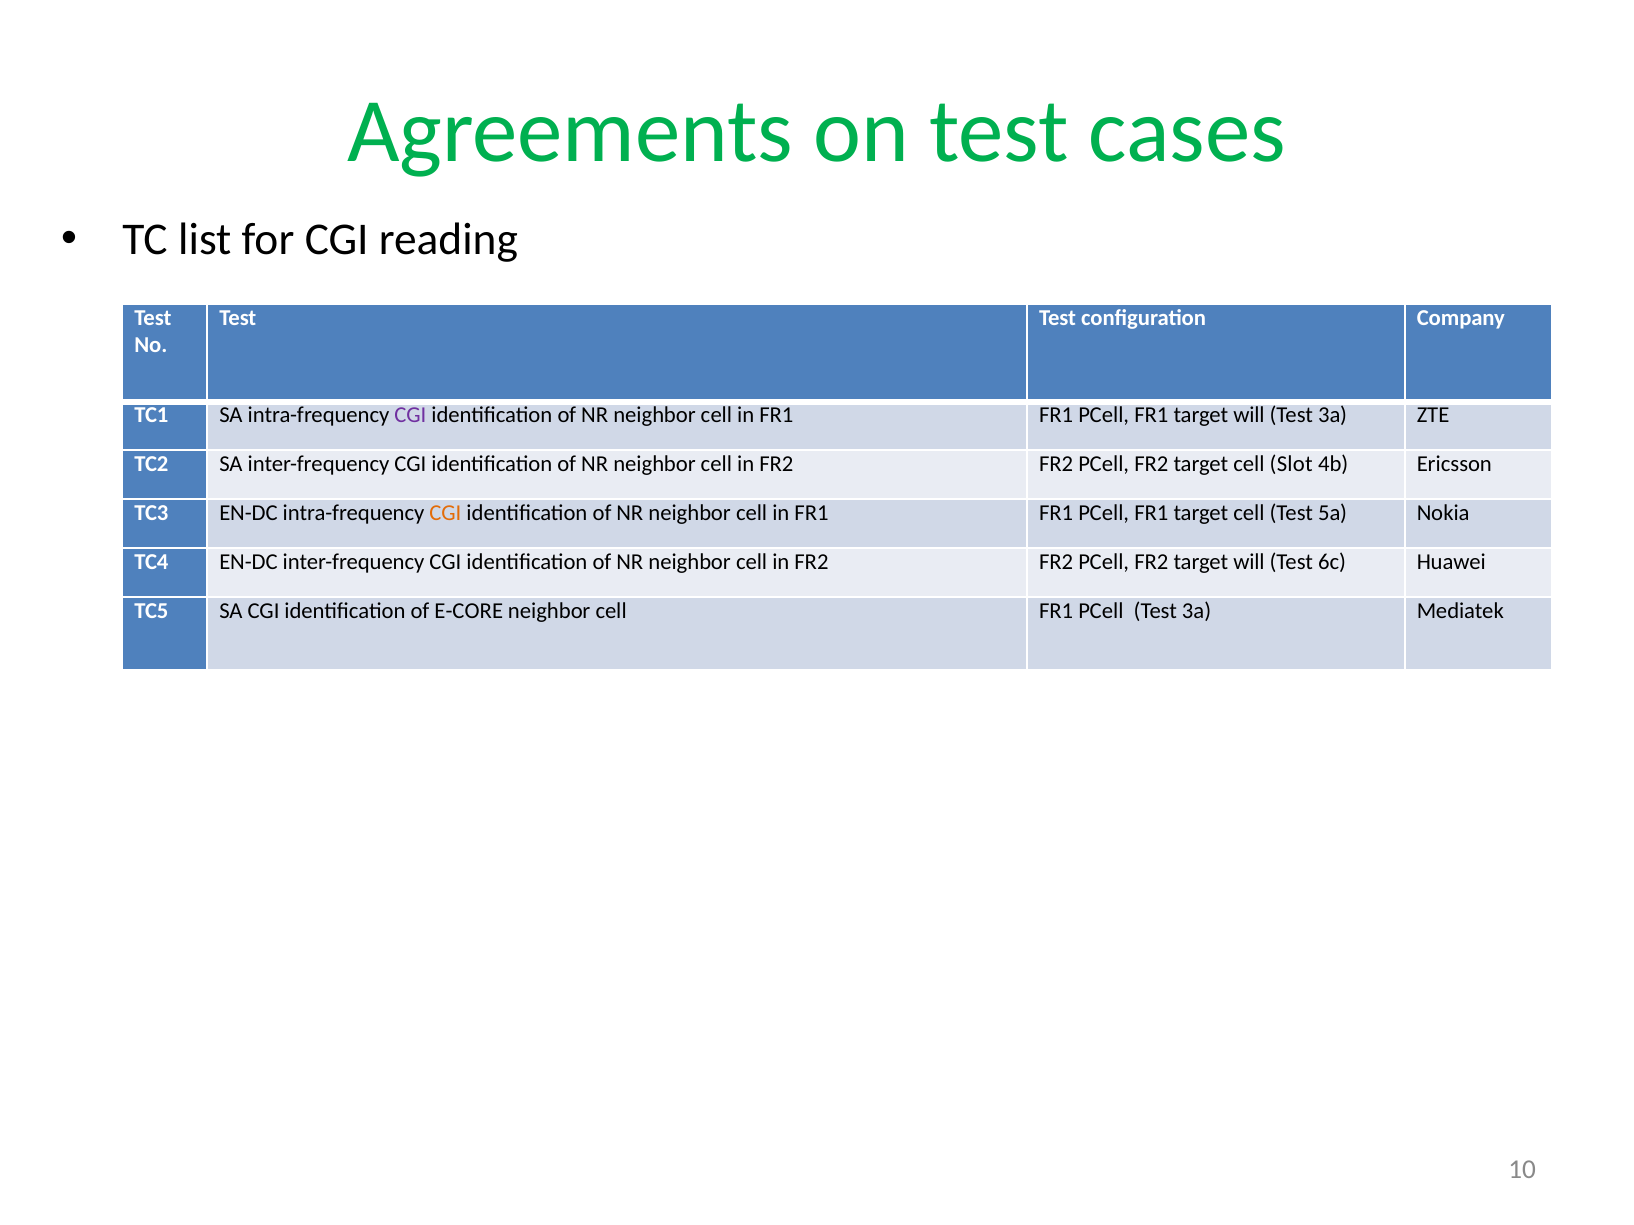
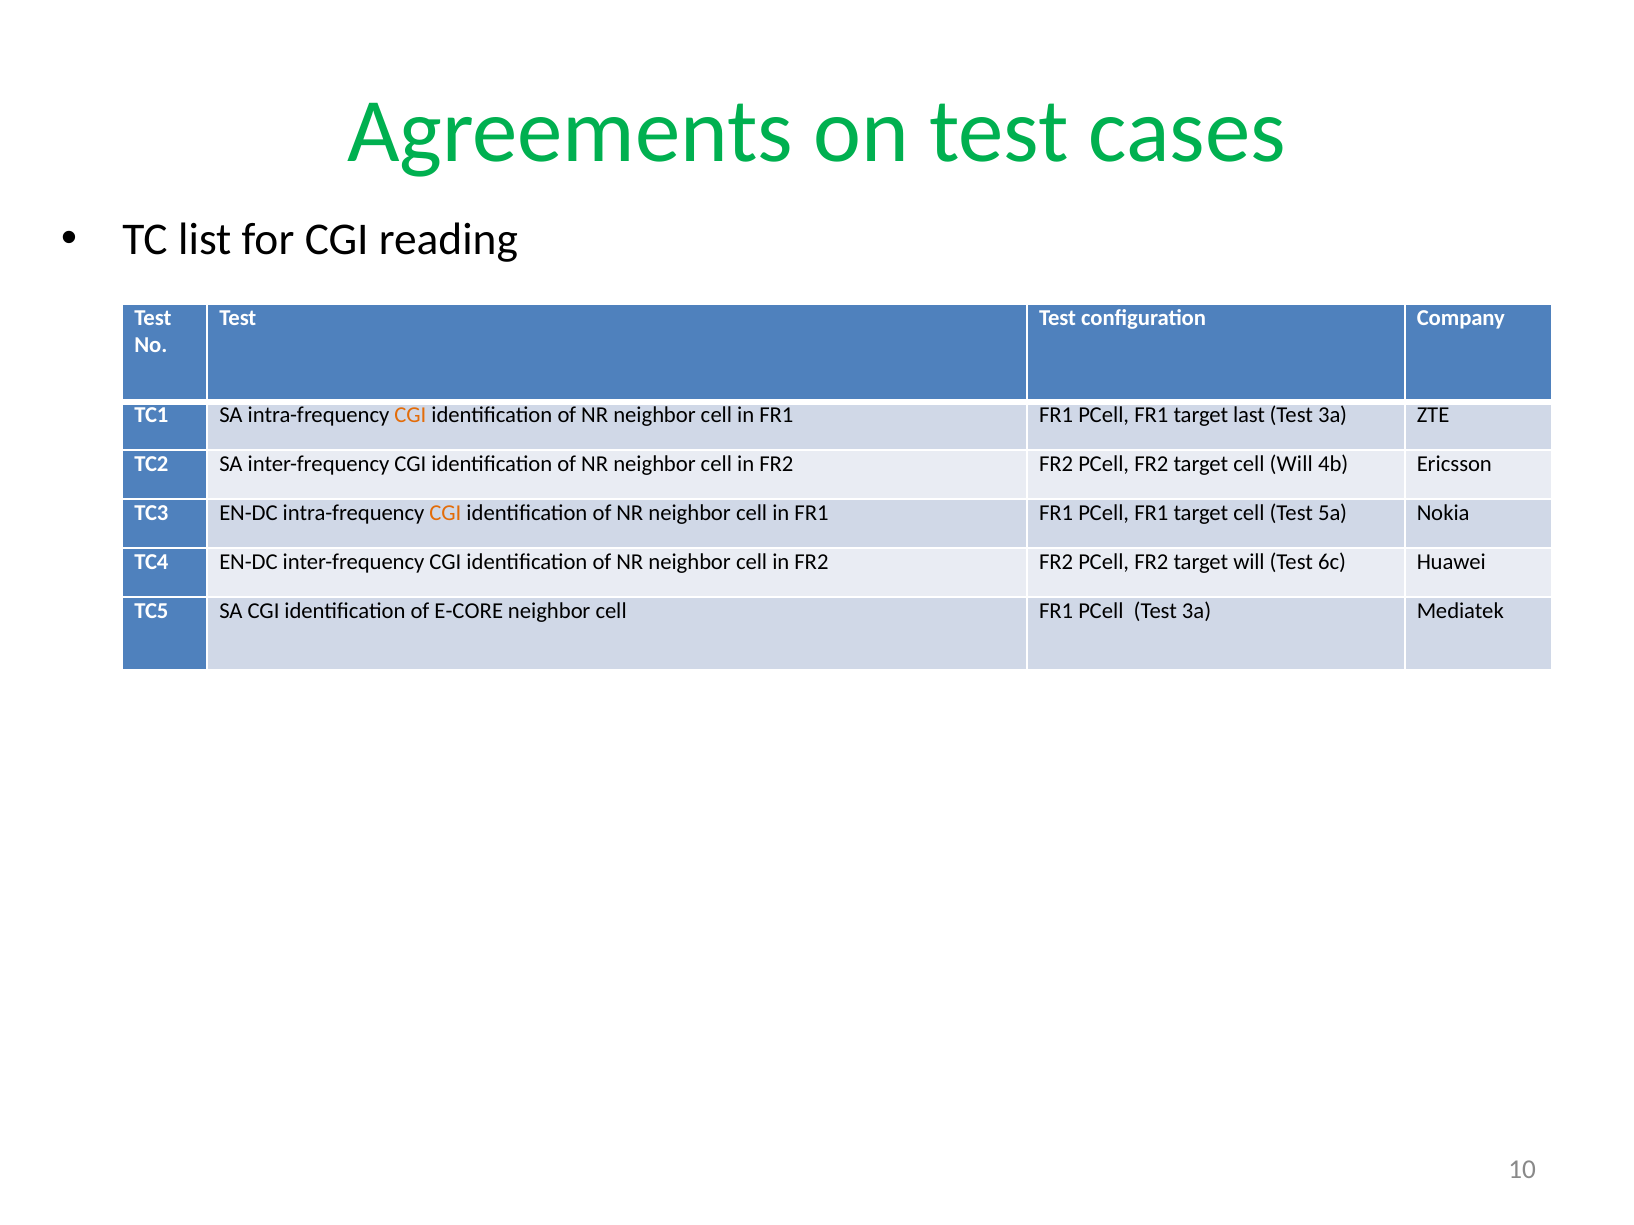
CGI at (410, 416) colour: purple -> orange
FR1 target will: will -> last
cell Slot: Slot -> Will
